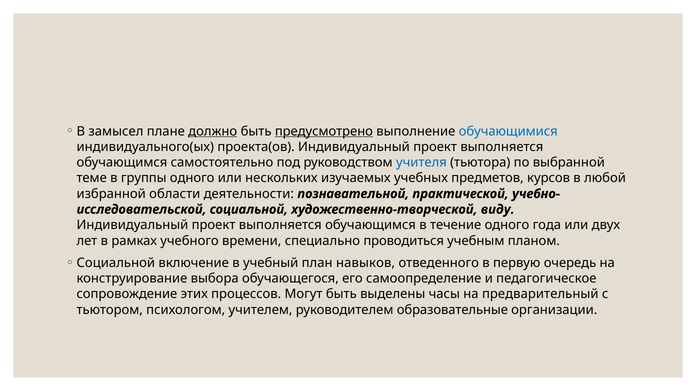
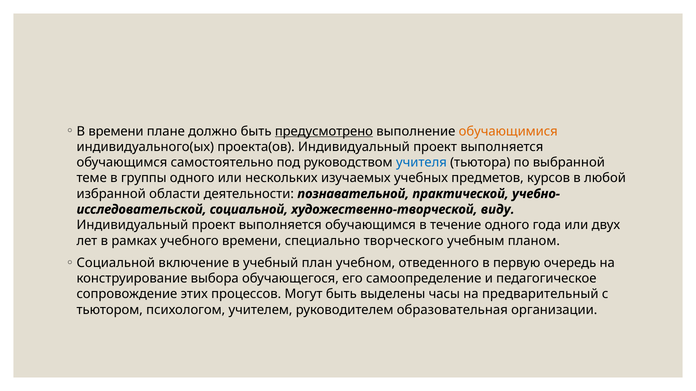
В замысел: замысел -> времени
должно underline: present -> none
обучающимися colour: blue -> orange
проводиться: проводиться -> творческого
навыков: навыков -> учебном
образовательные: образовательные -> образовательная
